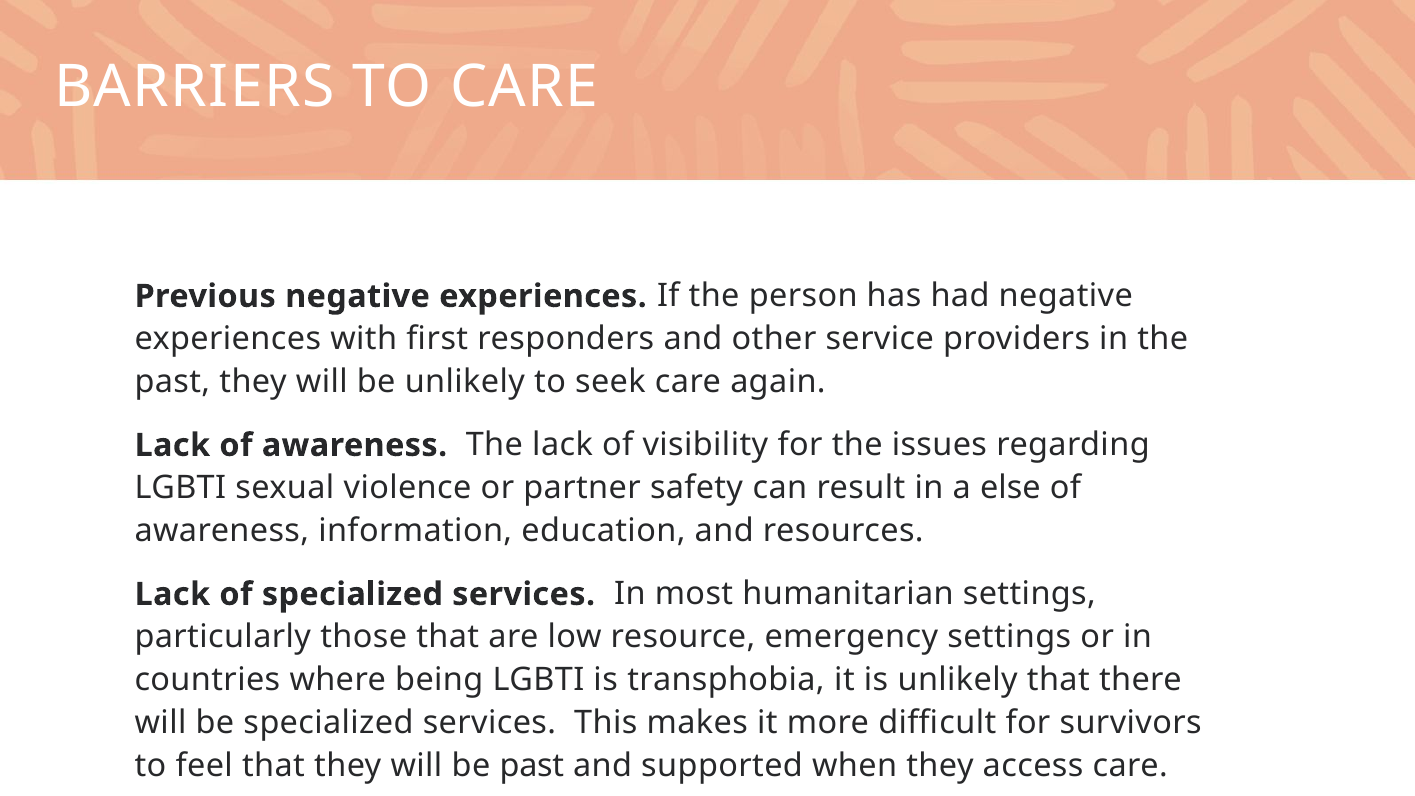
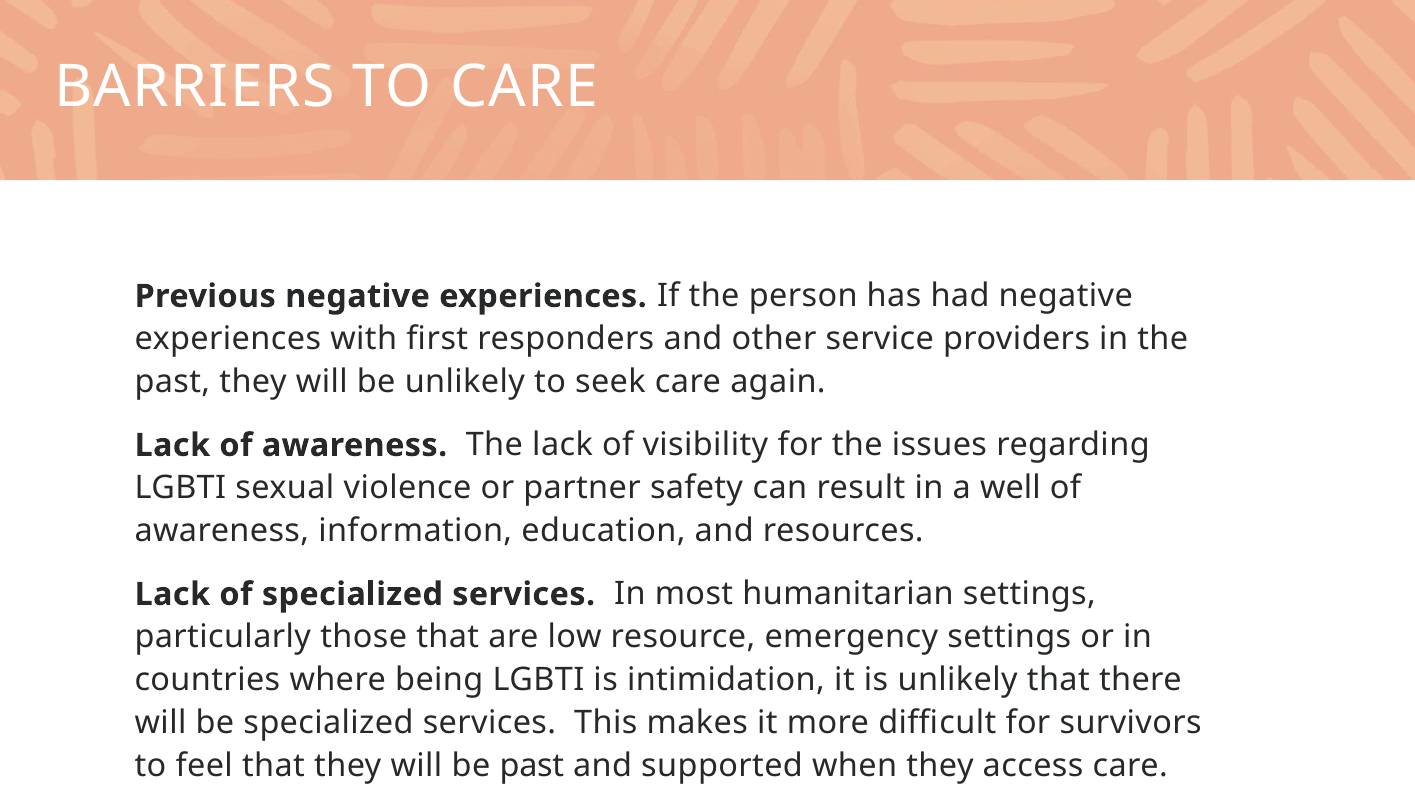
else: else -> well
transphobia: transphobia -> intimidation
